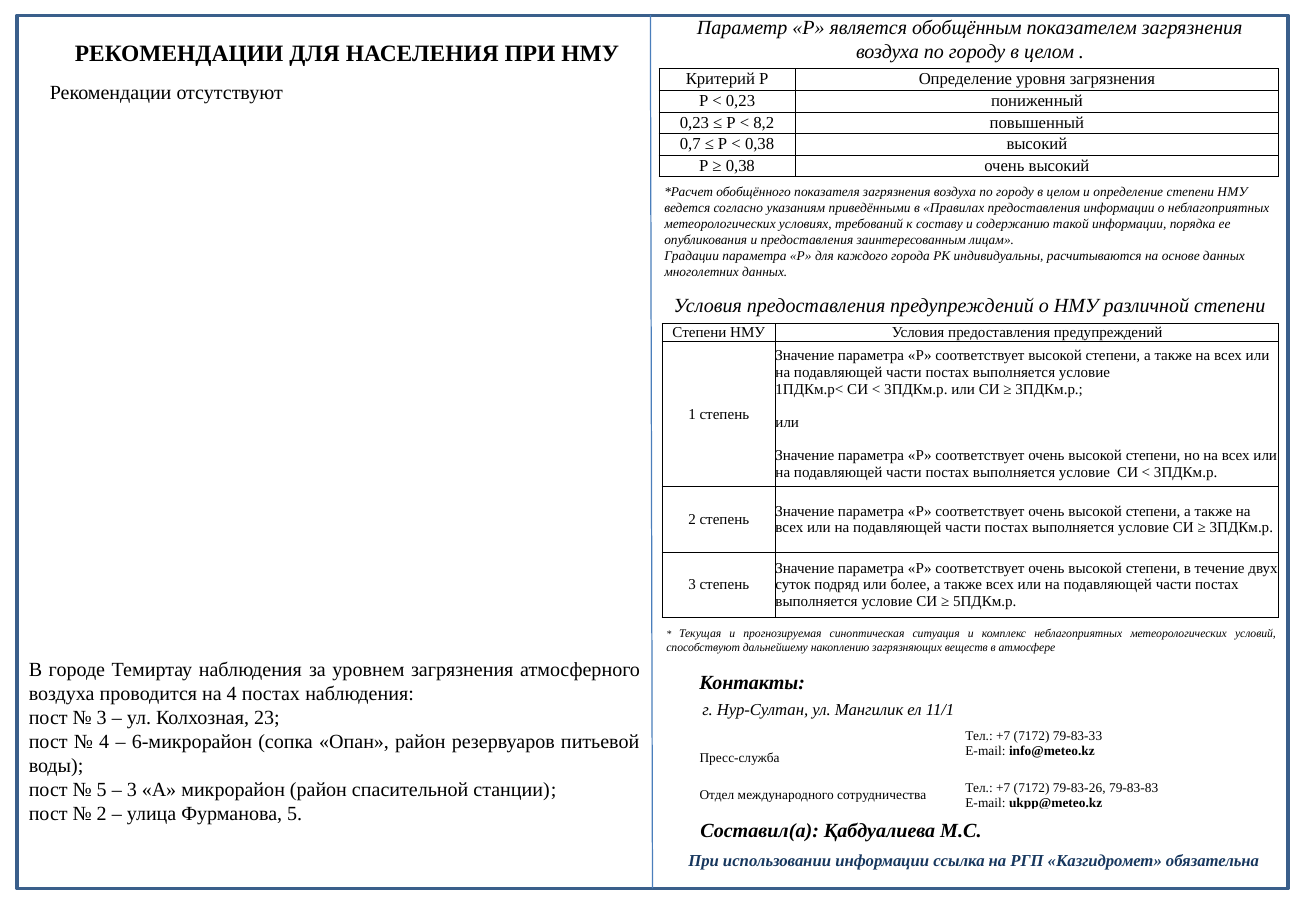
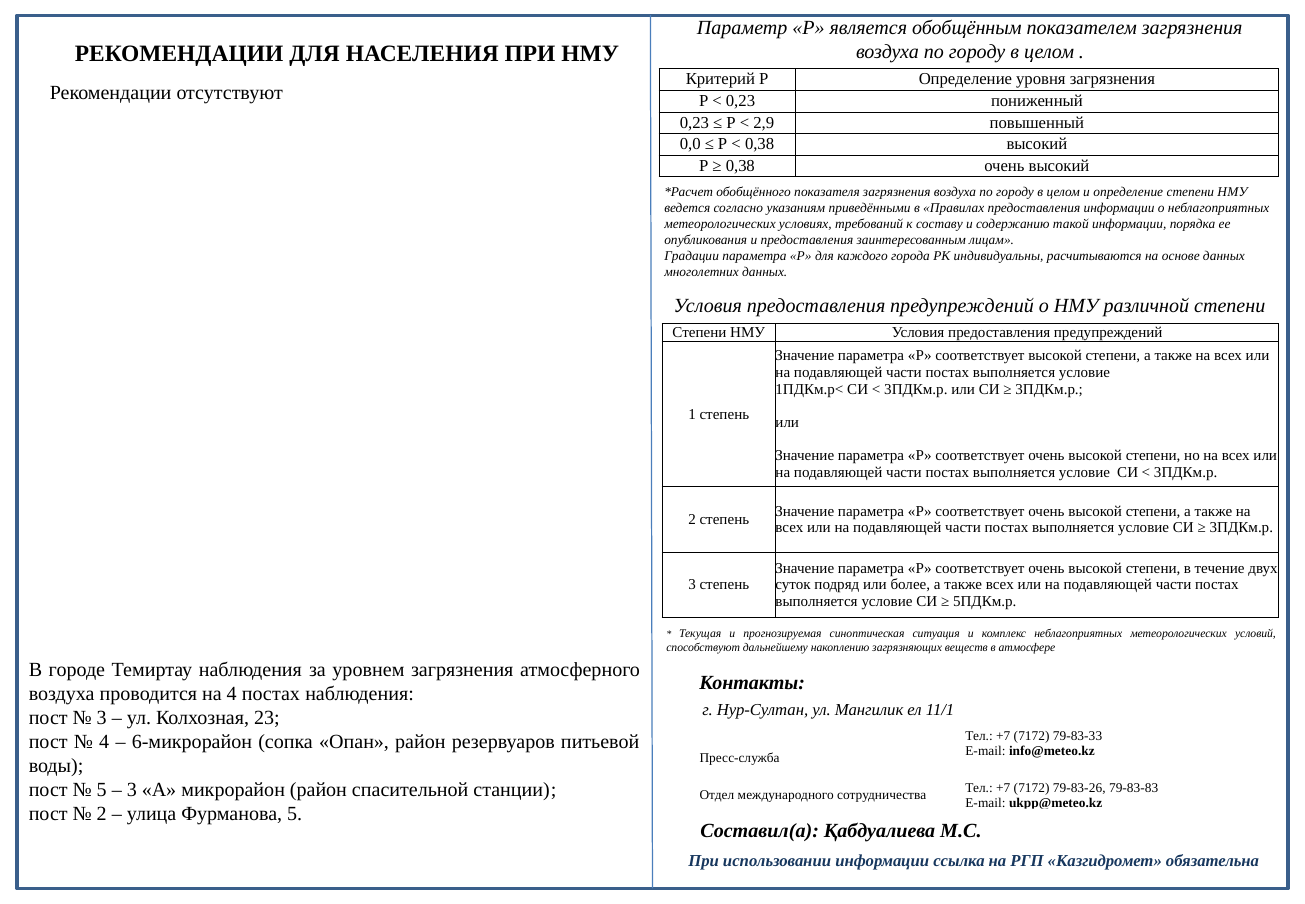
8,2: 8,2 -> 2,9
0,7: 0,7 -> 0,0
